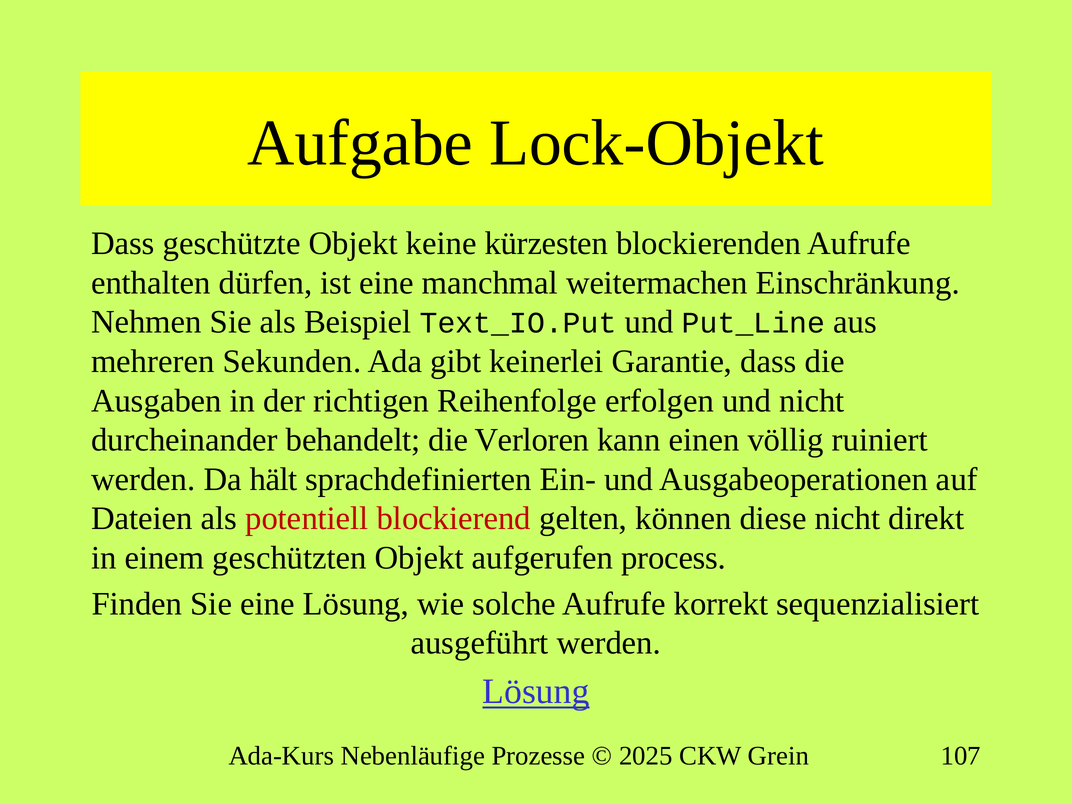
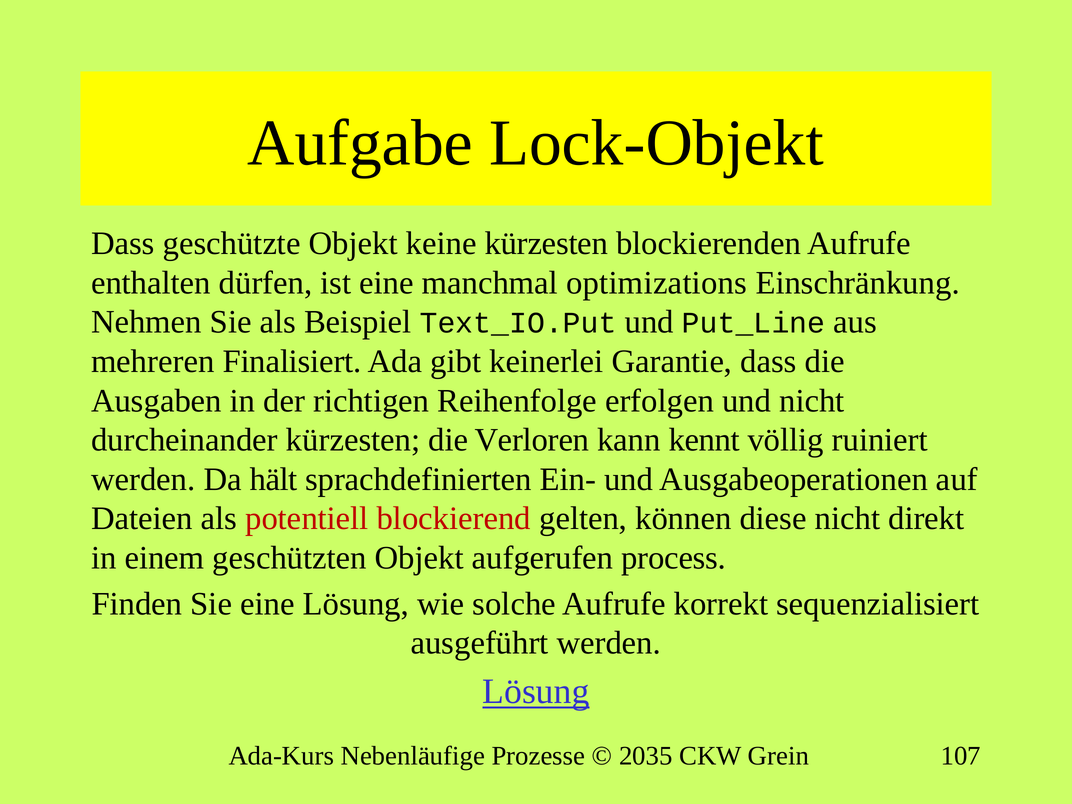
weitermachen: weitermachen -> optimizations
Sekunden: Sekunden -> Finalisiert
durcheinander behandelt: behandelt -> kürzesten
einen: einen -> kennt
2025: 2025 -> 2035
